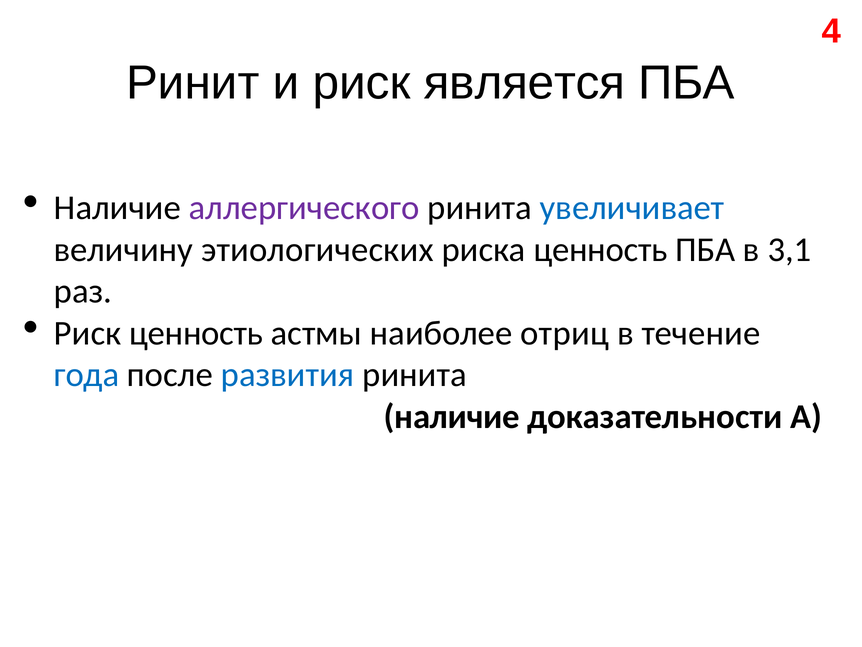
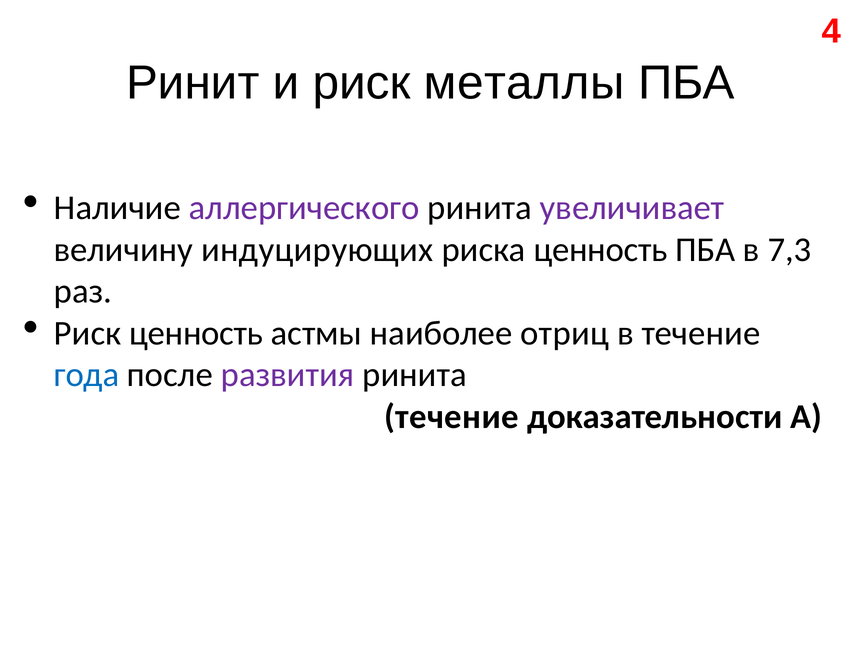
является: является -> металлы
увеличивает colour: blue -> purple
этиологических: этиологических -> индуцирующих
3,1: 3,1 -> 7,3
развития colour: blue -> purple
наличие at (452, 416): наличие -> течение
